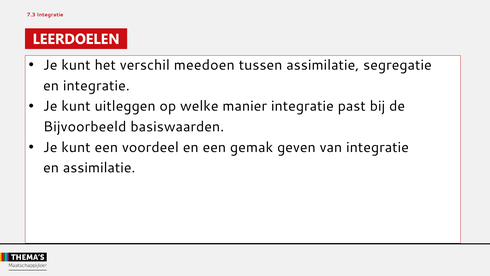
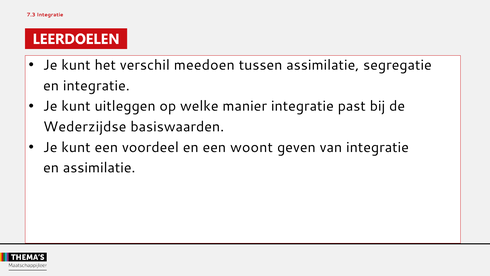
Bijvoorbeeld: Bijvoorbeeld -> Wederzijdse
gemak: gemak -> woont
